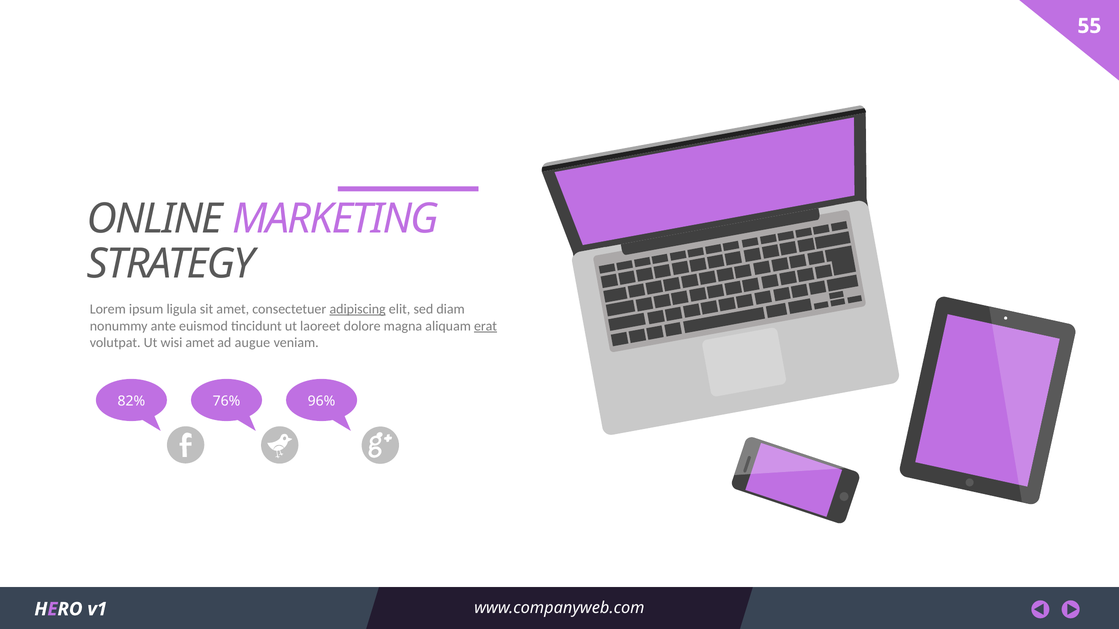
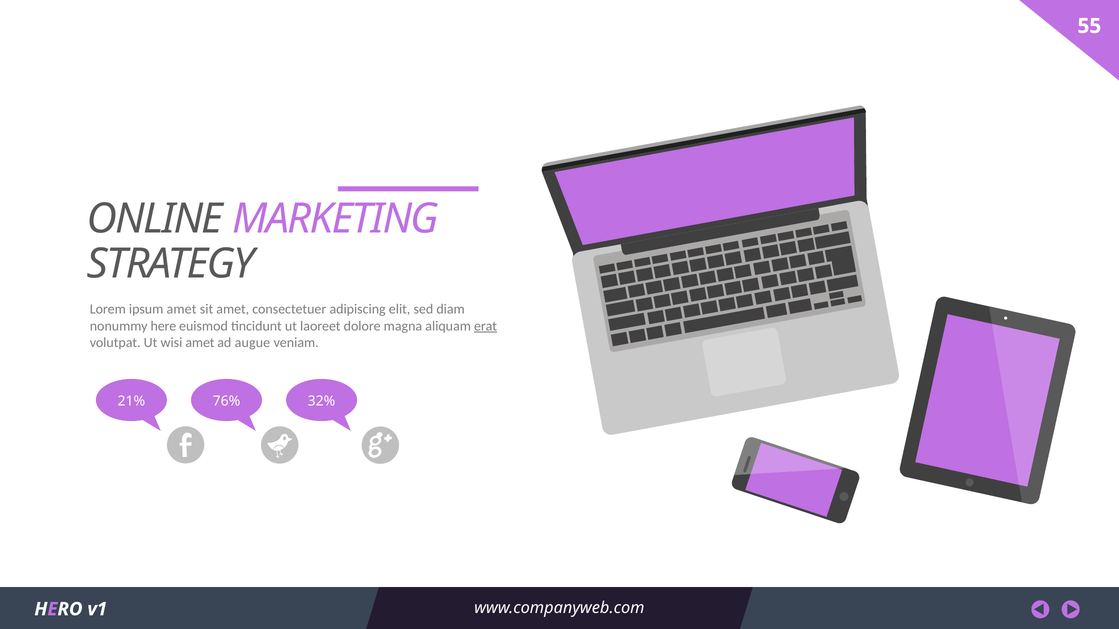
ipsum ligula: ligula -> amet
adipiscing underline: present -> none
ante: ante -> here
82%: 82% -> 21%
96%: 96% -> 32%
